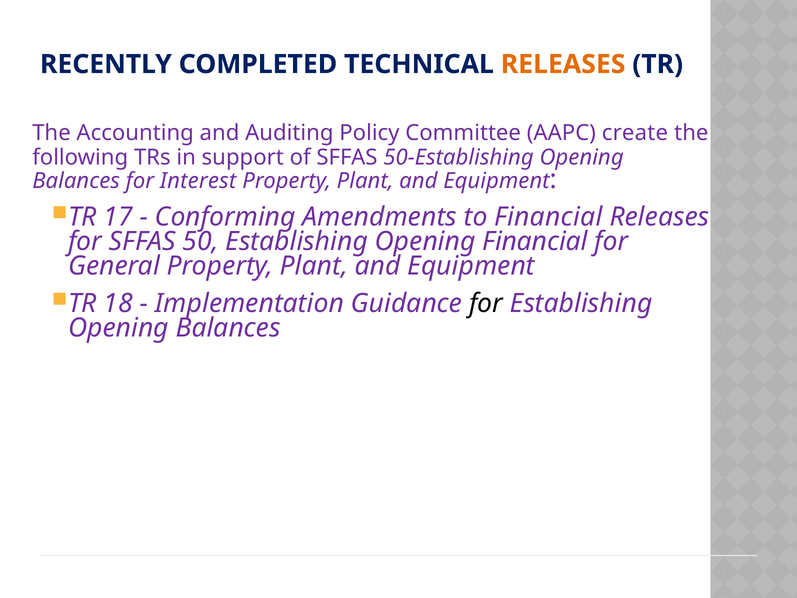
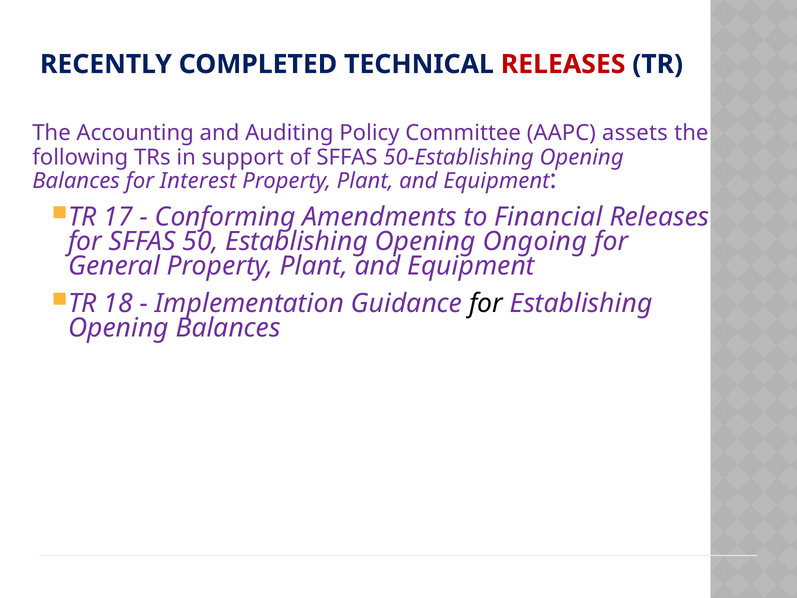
RELEASES at (563, 64) colour: orange -> red
create: create -> assets
Opening Financial: Financial -> Ongoing
